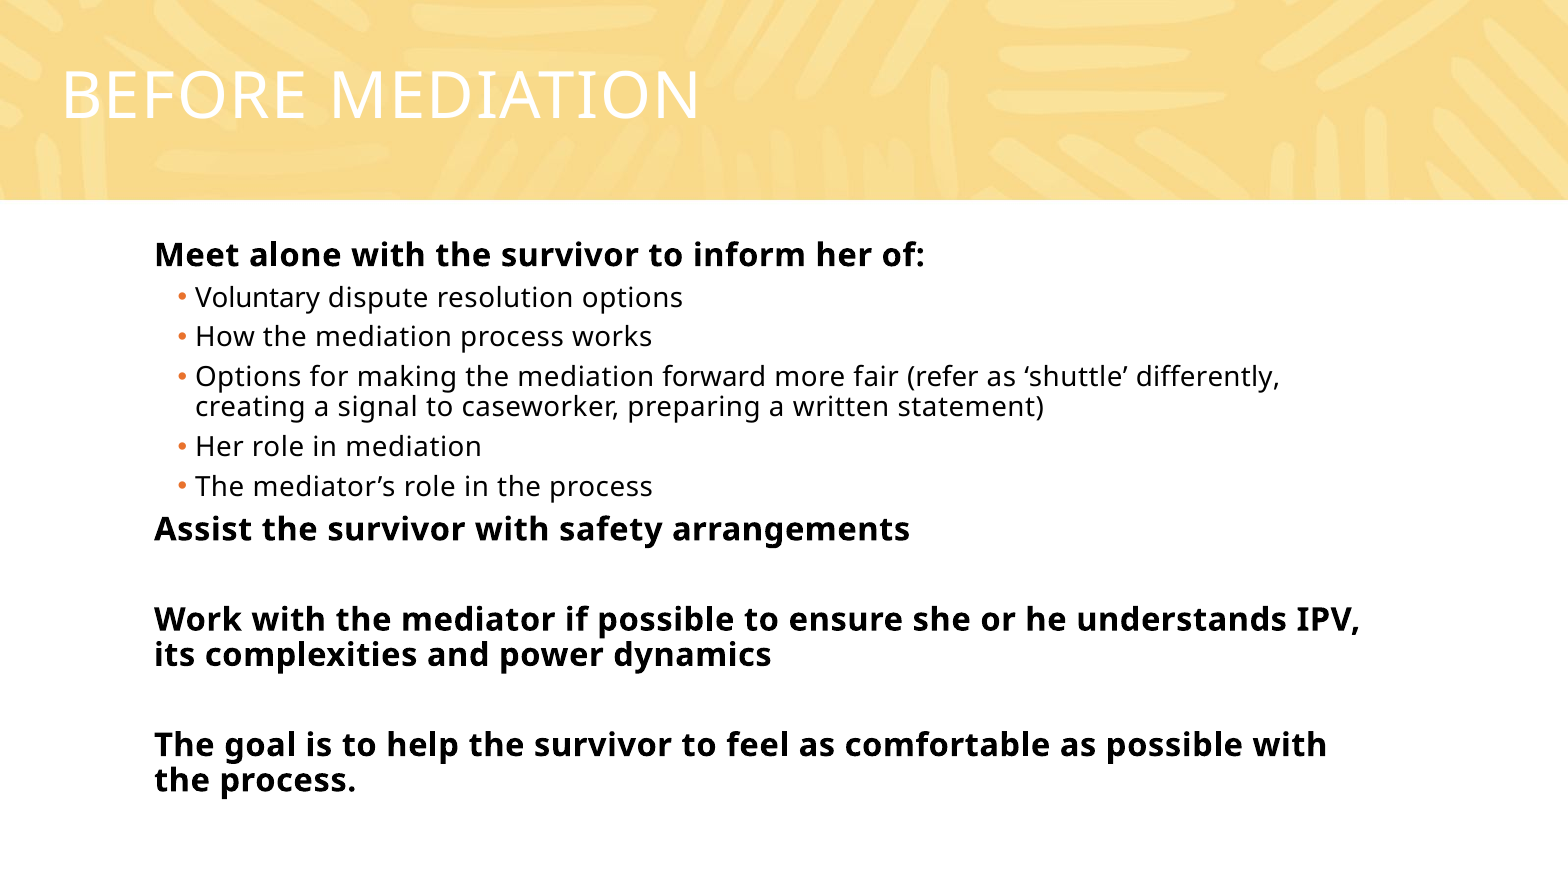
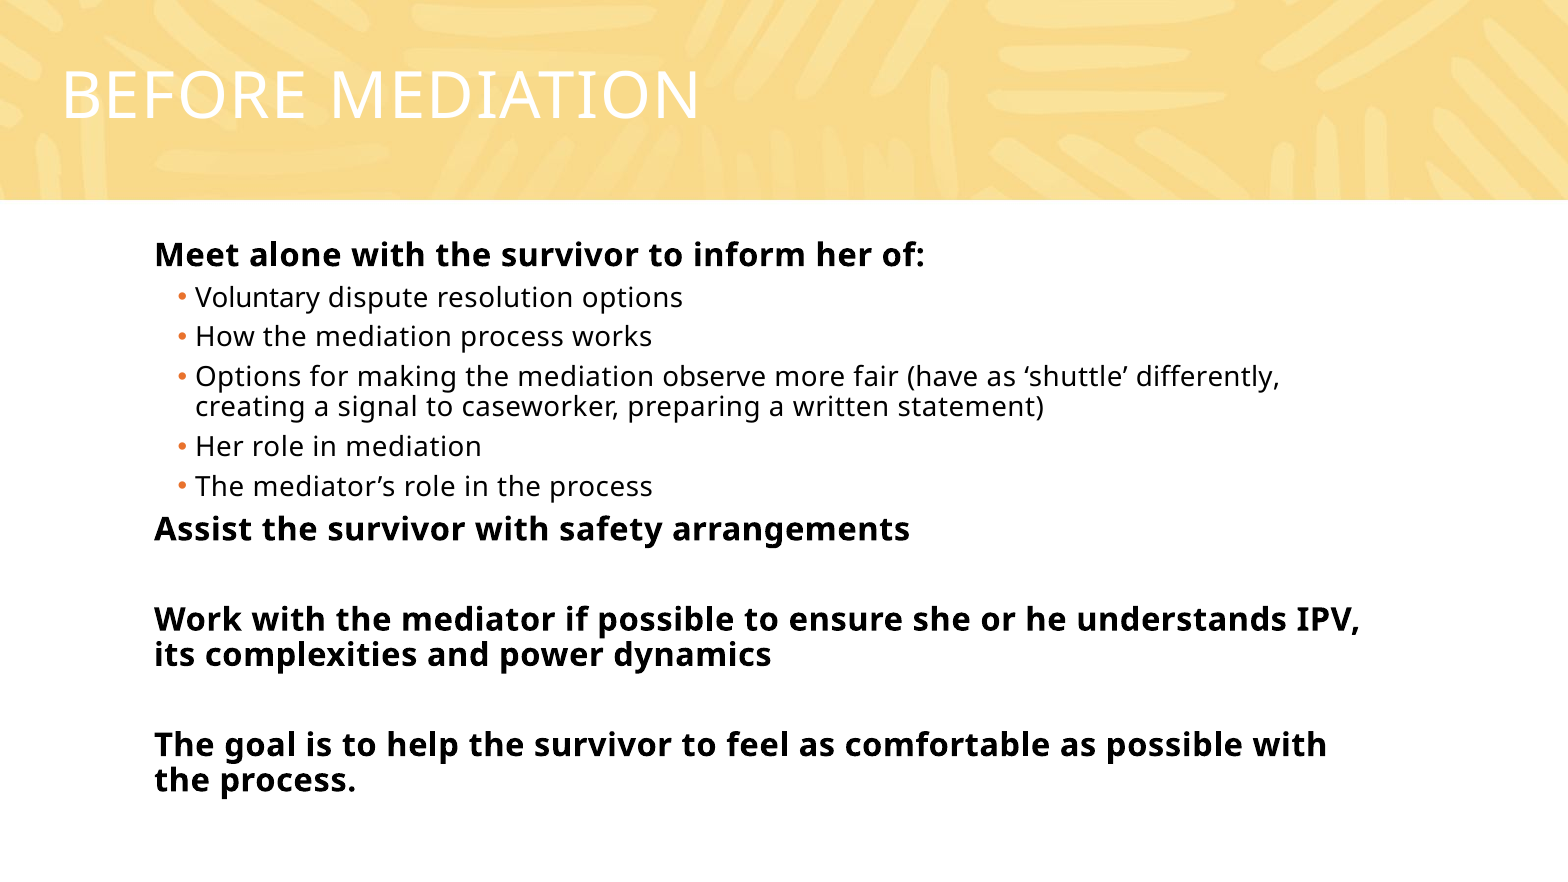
forward: forward -> observe
refer: refer -> have
